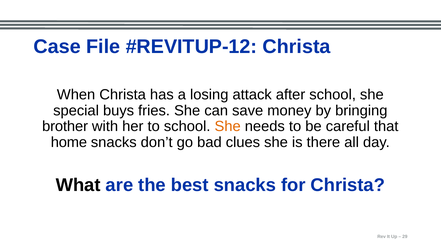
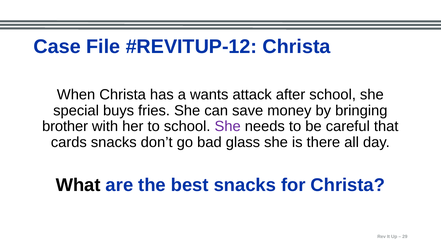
losing: losing -> wants
She at (228, 126) colour: orange -> purple
home: home -> cards
clues: clues -> glass
